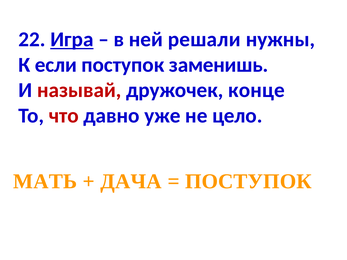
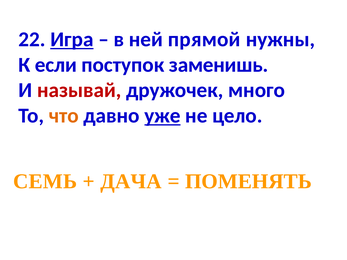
решали: решали -> прямой
конце: конце -> много
что colour: red -> orange
уже underline: none -> present
МАТЬ: МАТЬ -> СЕМЬ
ПОСТУПОК at (248, 182): ПОСТУПОК -> ПОМЕНЯТЬ
